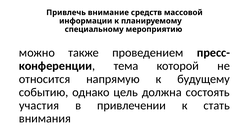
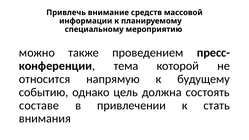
участия: участия -> составе
